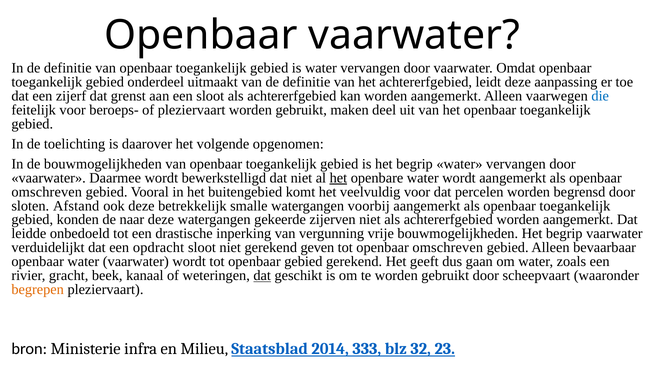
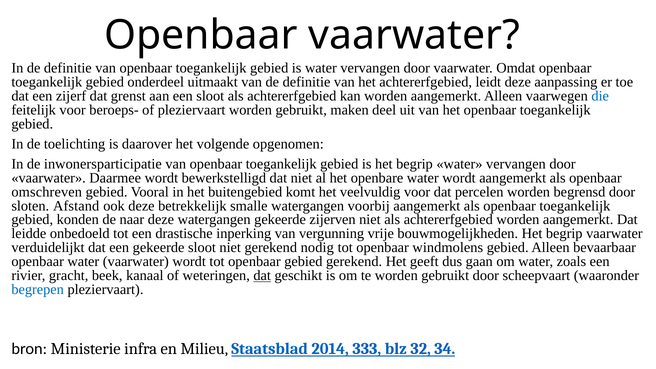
de bouwmogelijkheden: bouwmogelijkheden -> inwonersparticipatie
het at (338, 178) underline: present -> none
een opdracht: opdracht -> gekeerde
geven: geven -> nodig
tot openbaar omschreven: omschreven -> windmolens
begrepen colour: orange -> blue
23: 23 -> 34
